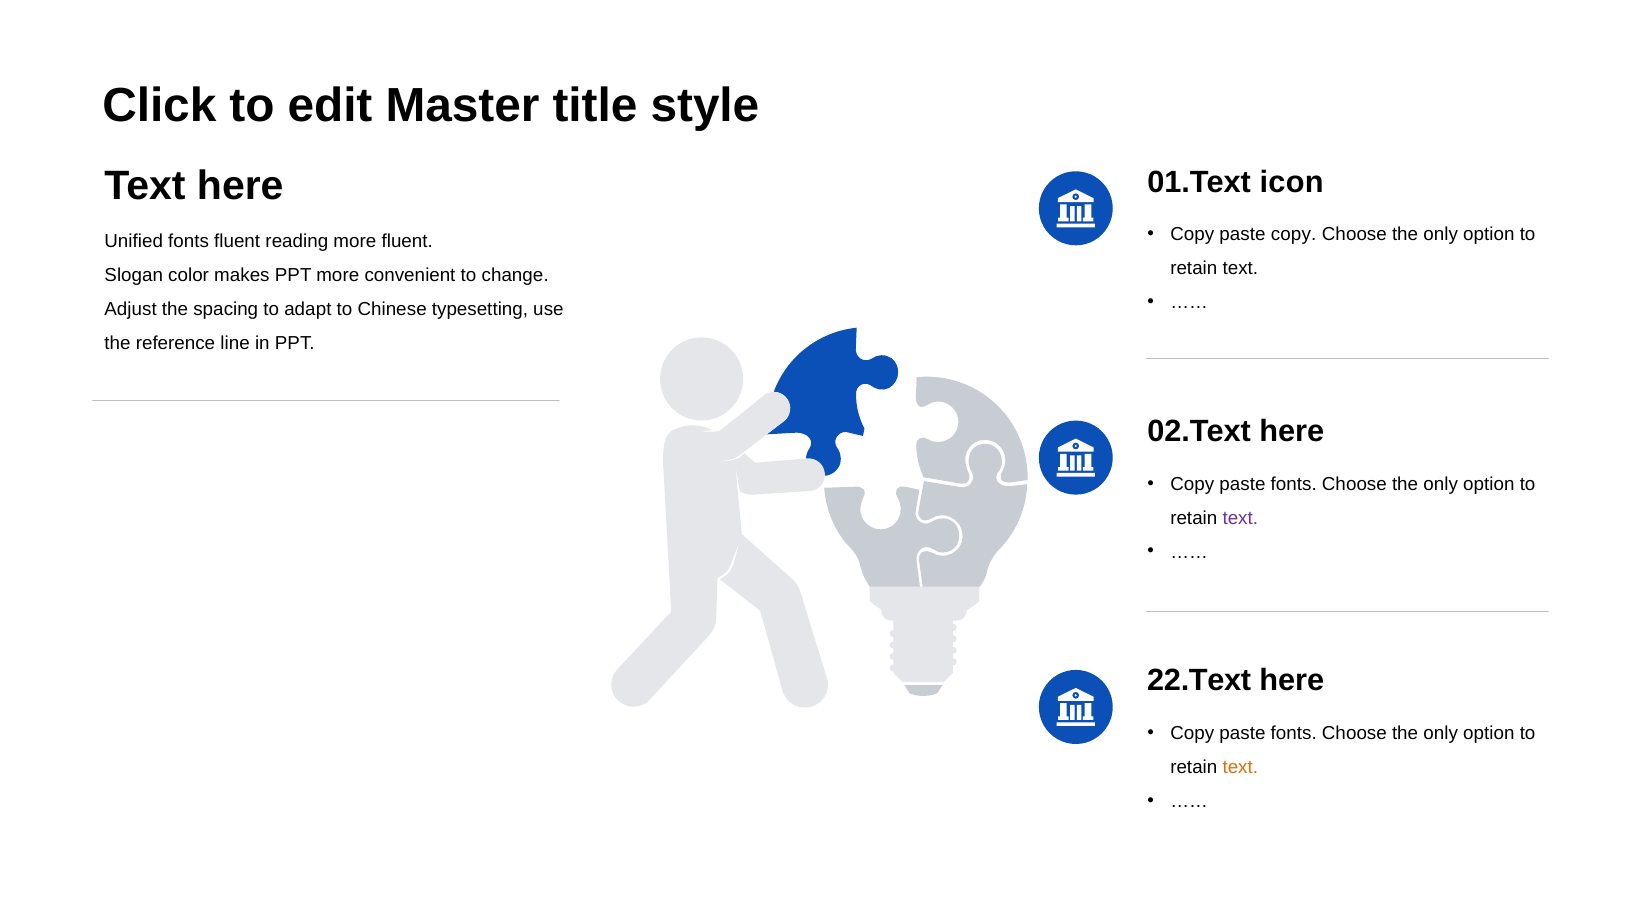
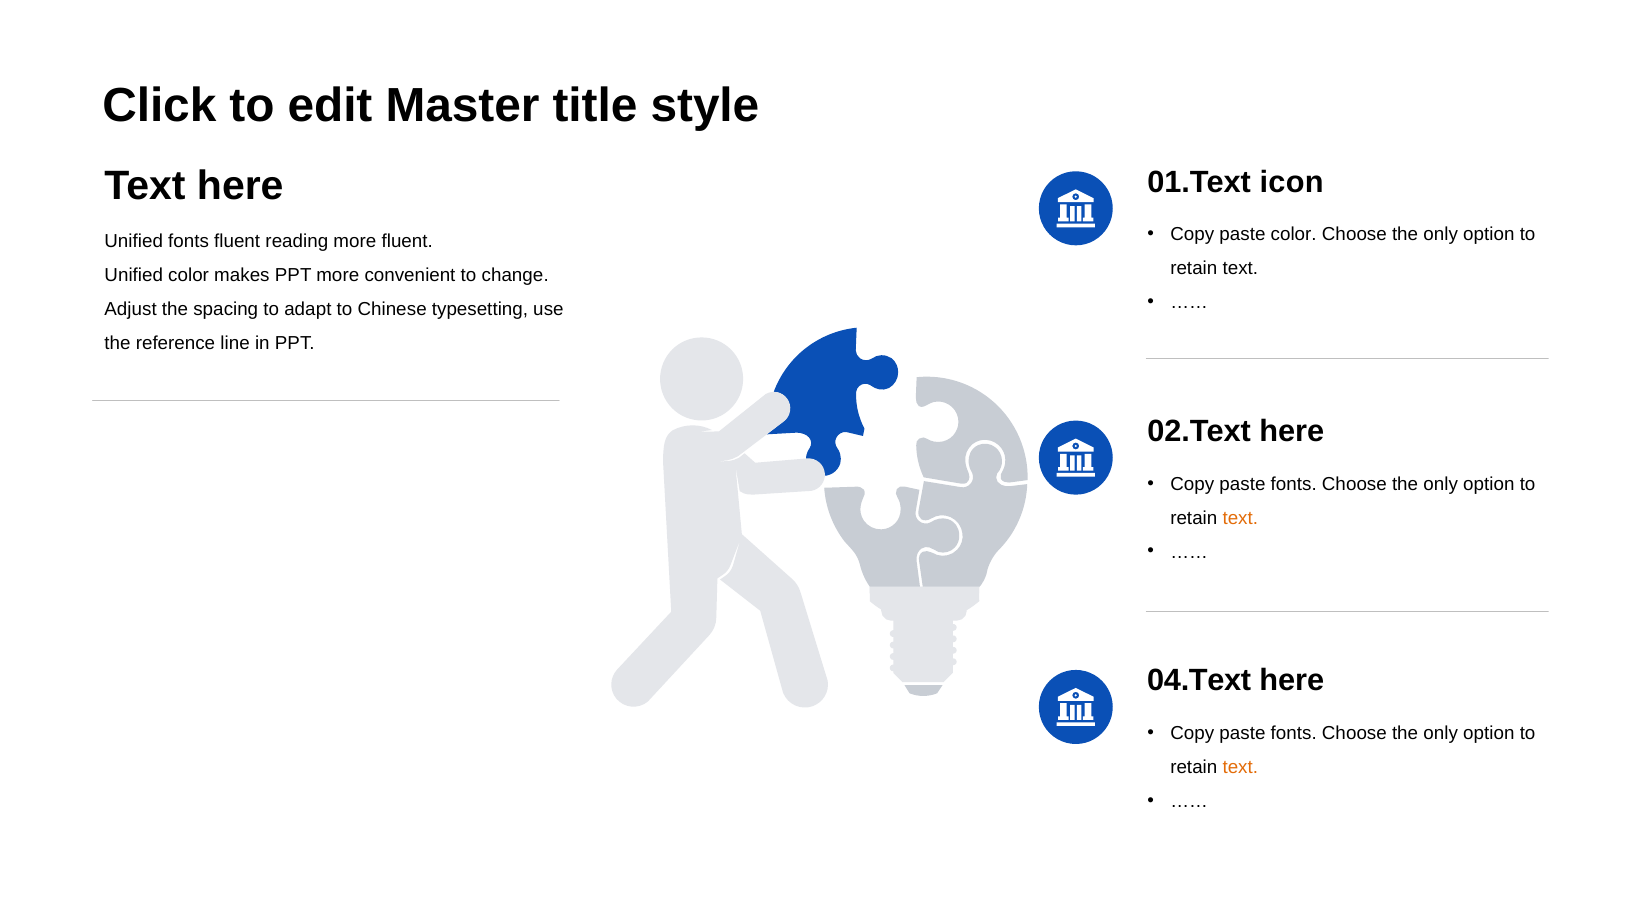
paste copy: copy -> color
Slogan at (134, 275): Slogan -> Unified
text at (1240, 518) colour: purple -> orange
22.Text: 22.Text -> 04.Text
